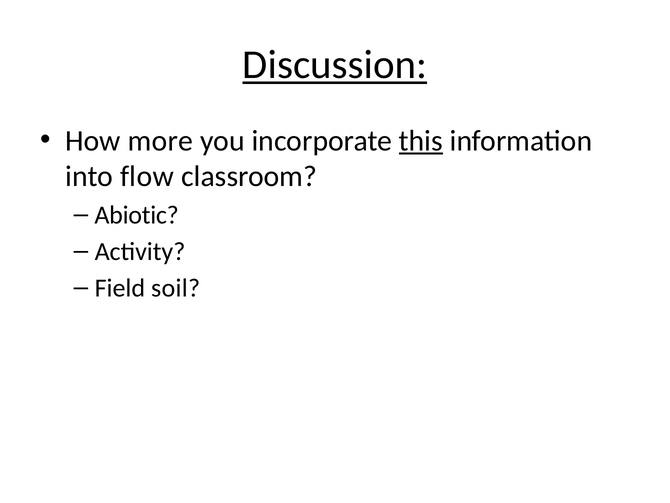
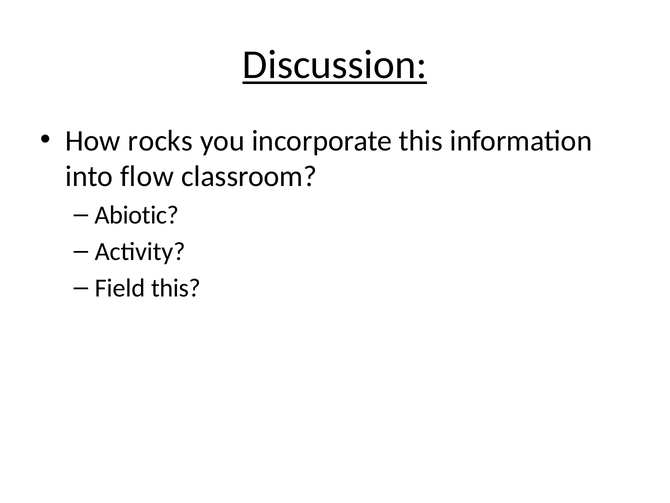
more: more -> rocks
this at (421, 141) underline: present -> none
Field soil: soil -> this
